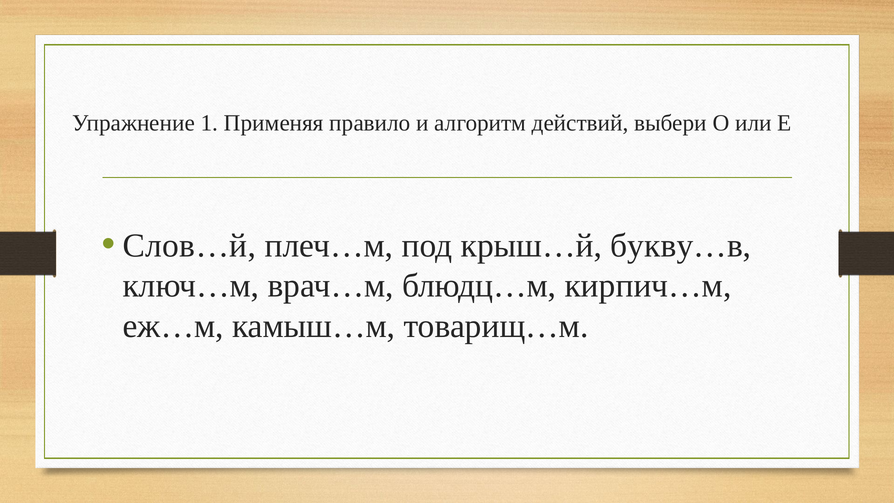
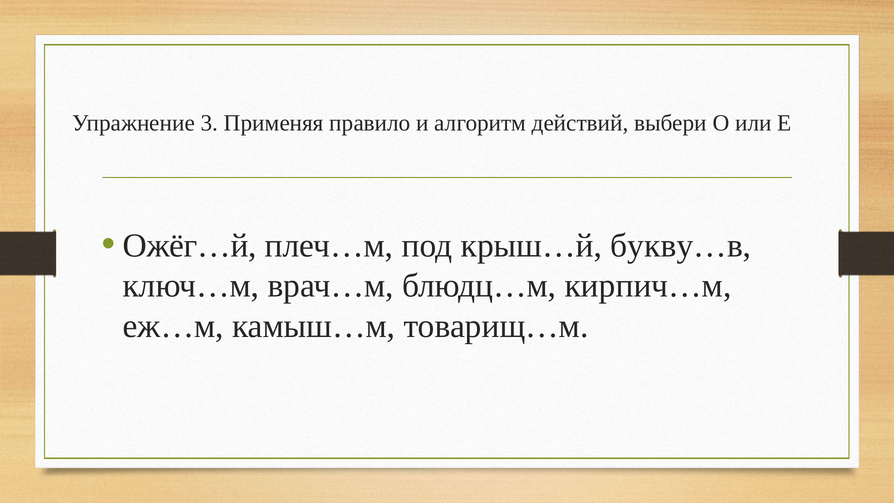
1: 1 -> 3
Слов…й: Слов…й -> Ожёг…й
